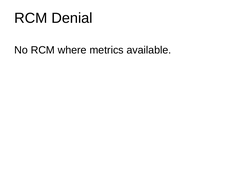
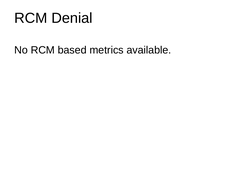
where: where -> based
